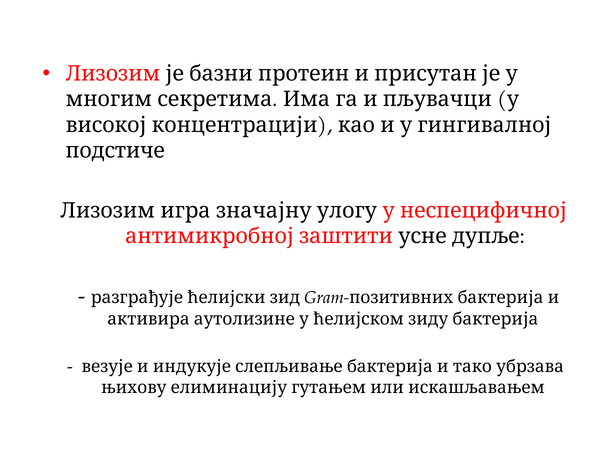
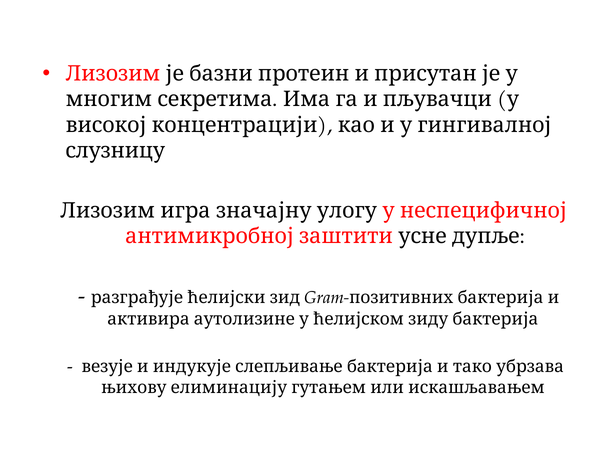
подстиче: подстиче -> слузницу
